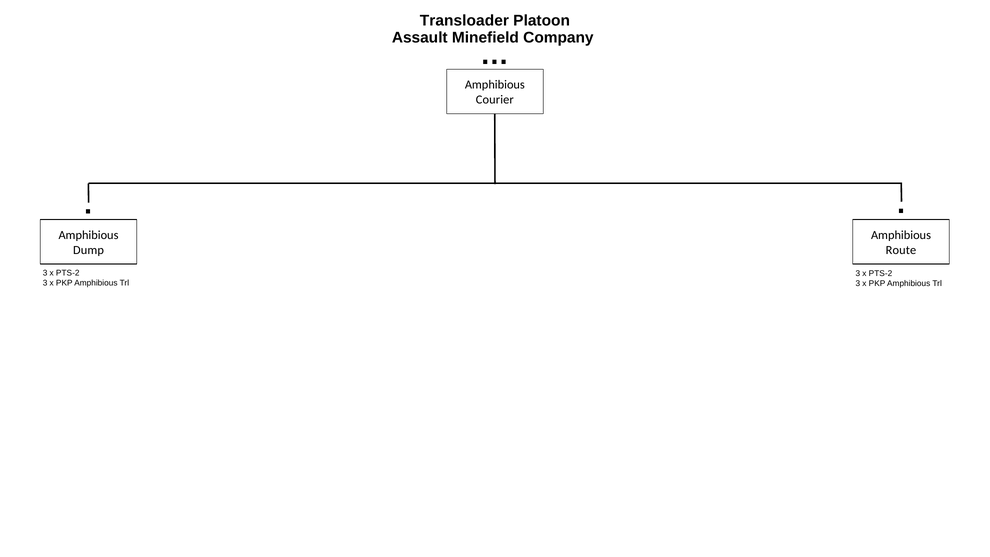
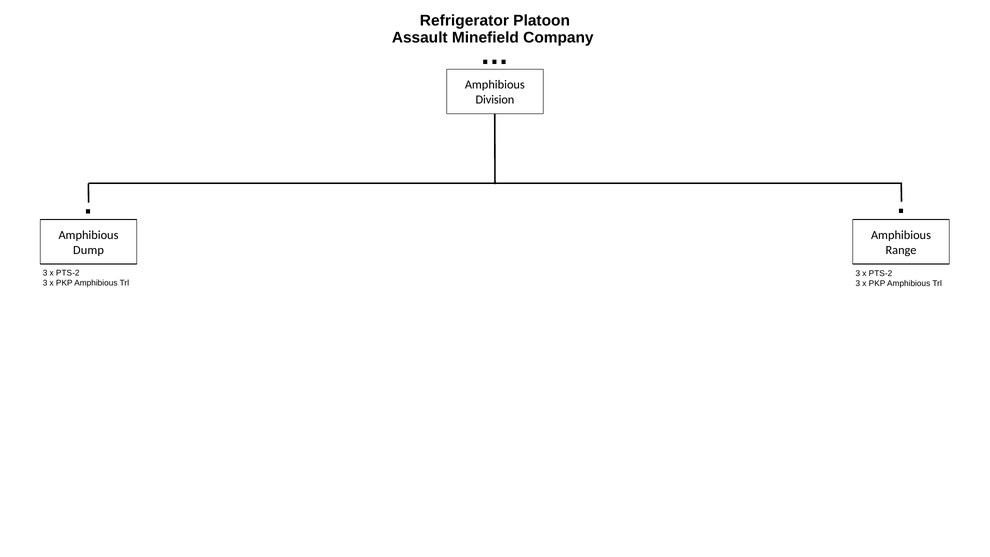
Transloader: Transloader -> Refrigerator
Courier: Courier -> Division
Route: Route -> Range
